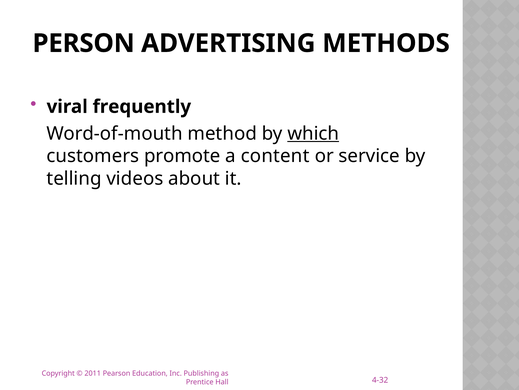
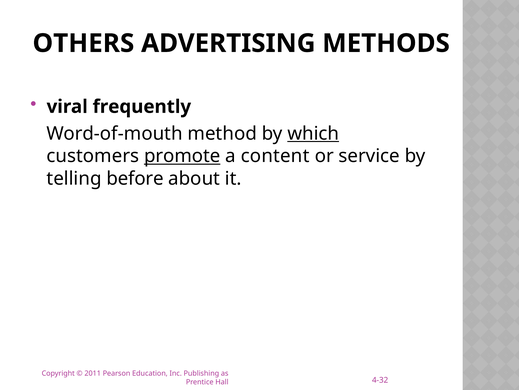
PERSON: PERSON -> OTHERS
promote underline: none -> present
videos: videos -> before
